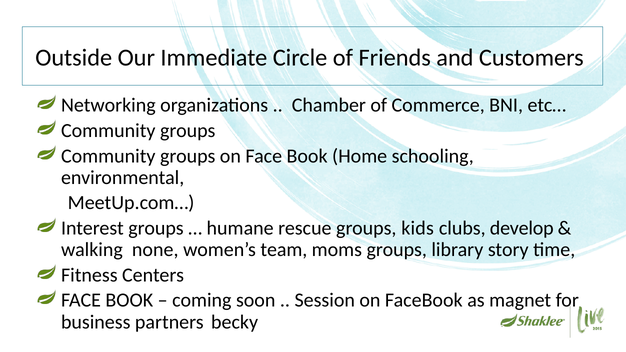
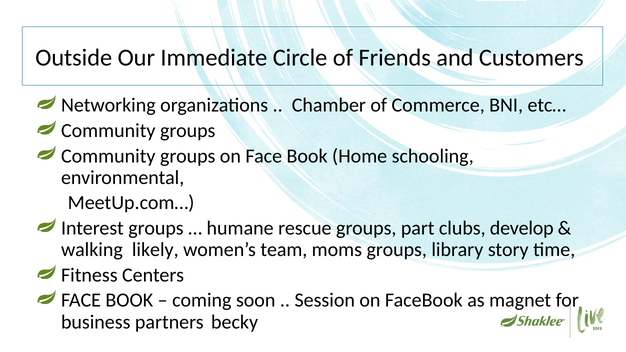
kids: kids -> part
none: none -> likely
